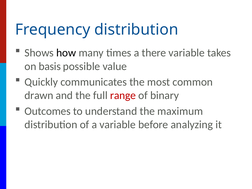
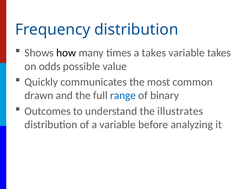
a there: there -> takes
basis: basis -> odds
range colour: red -> blue
maximum: maximum -> illustrates
